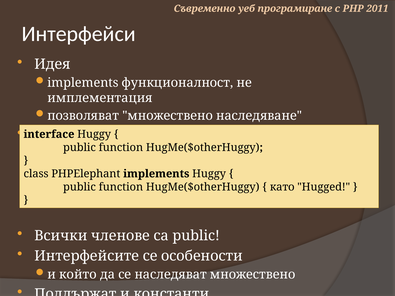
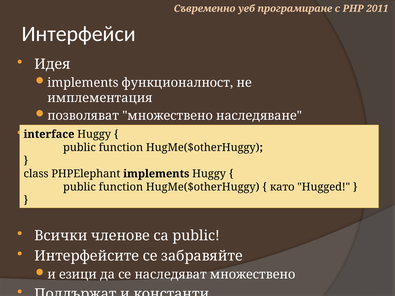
особености: особености -> забравяйте
който: който -> езици
